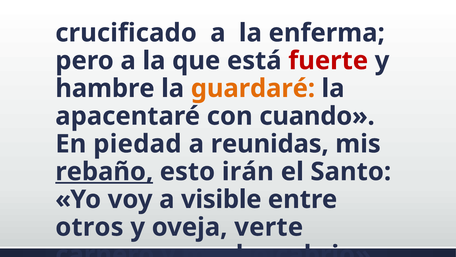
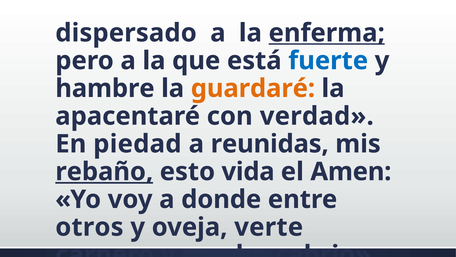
crucificado: crucificado -> dispersado
enferma underline: none -> present
fuerte colour: red -> blue
cuando: cuando -> verdad
irán: irán -> vida
Santo: Santo -> Amen
visible: visible -> donde
